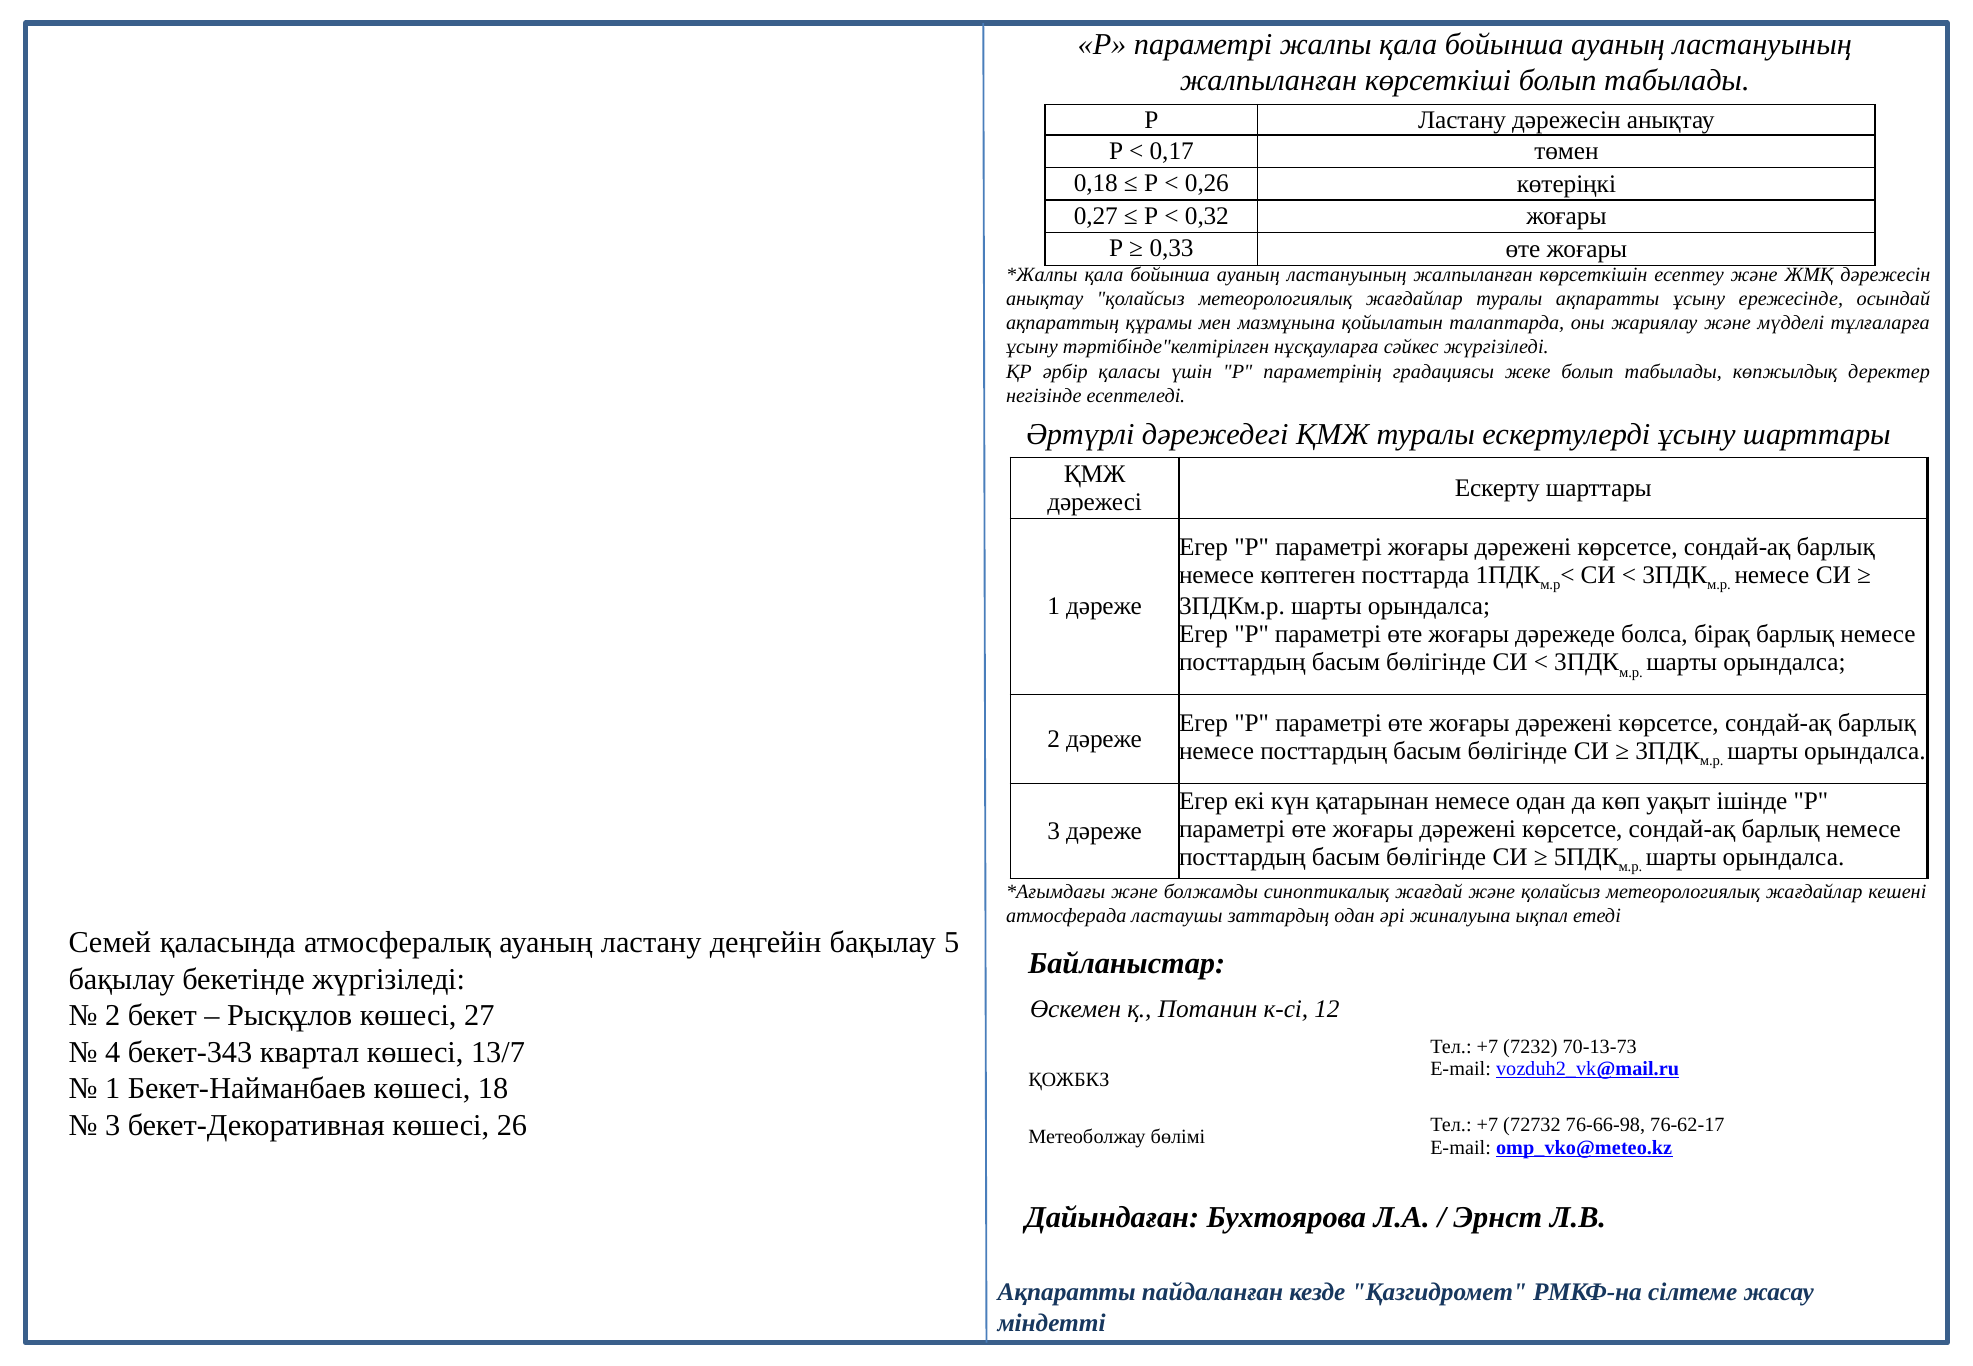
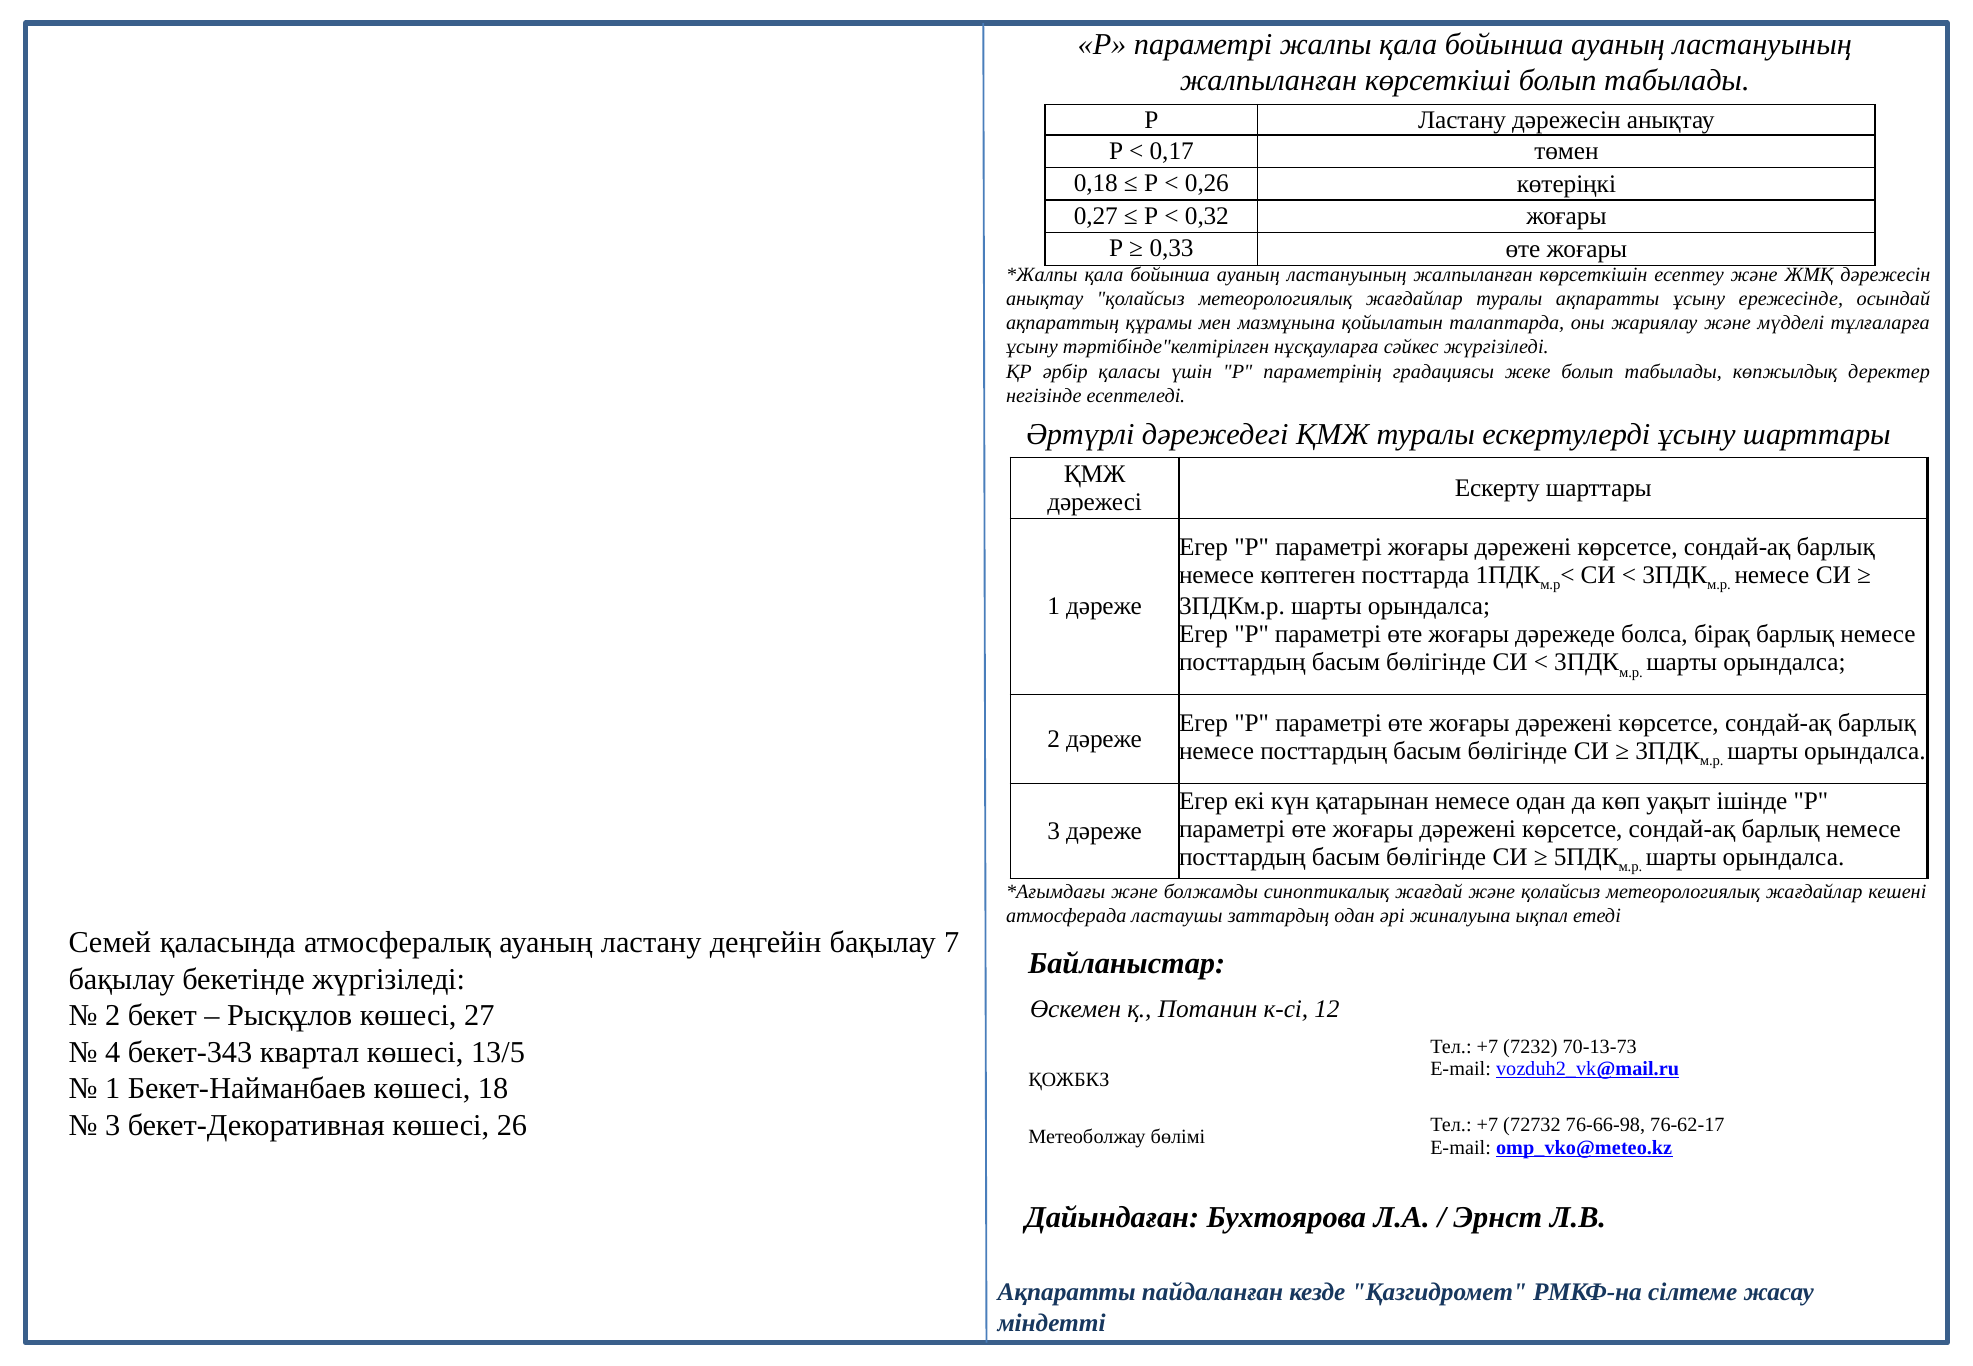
5: 5 -> 7
13/7: 13/7 -> 13/5
